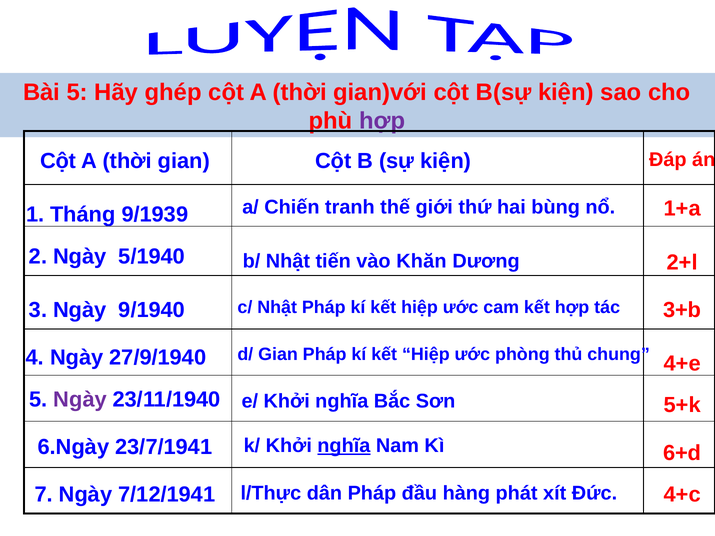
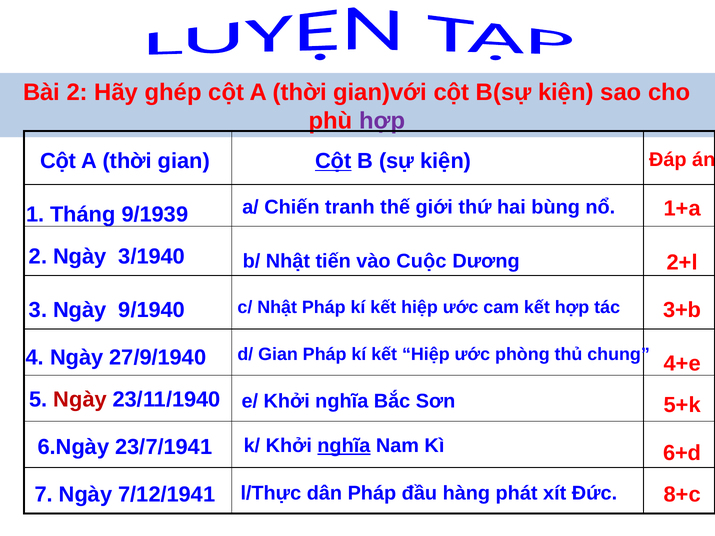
Bài 5: 5 -> 2
Cột at (333, 161) underline: none -> present
5/1940: 5/1940 -> 3/1940
Khăn: Khăn -> Cuộc
Ngày at (80, 399) colour: purple -> red
4+c: 4+c -> 8+c
